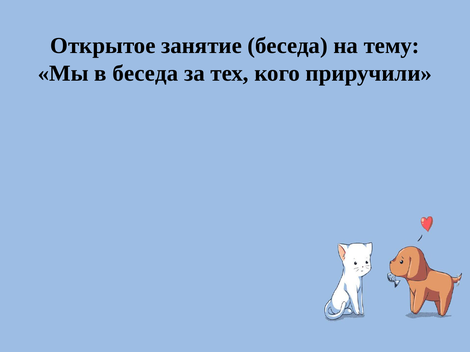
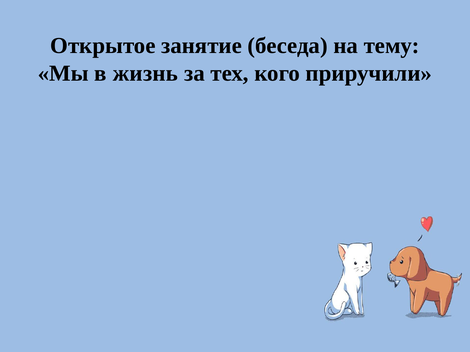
в беседа: беседа -> жизнь
